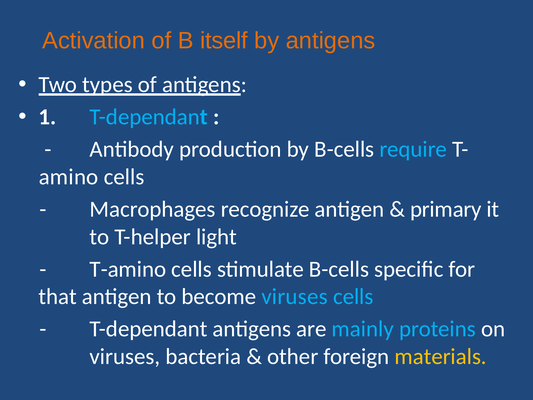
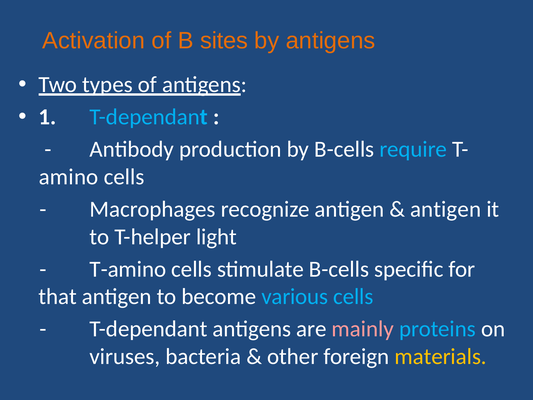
itself: itself -> sites
primary at (446, 209): primary -> antigen
become viruses: viruses -> various
mainly colour: light blue -> pink
